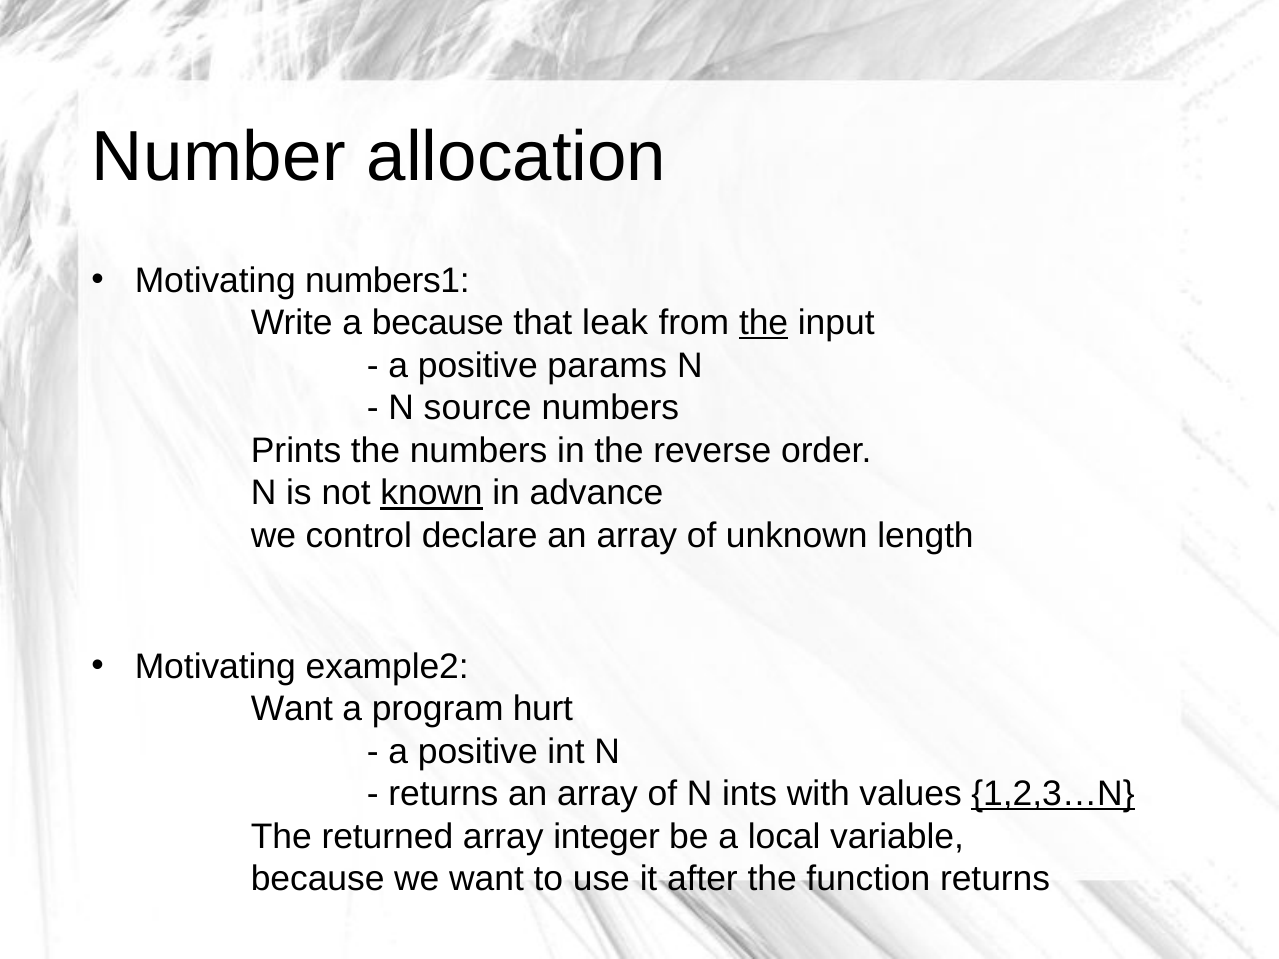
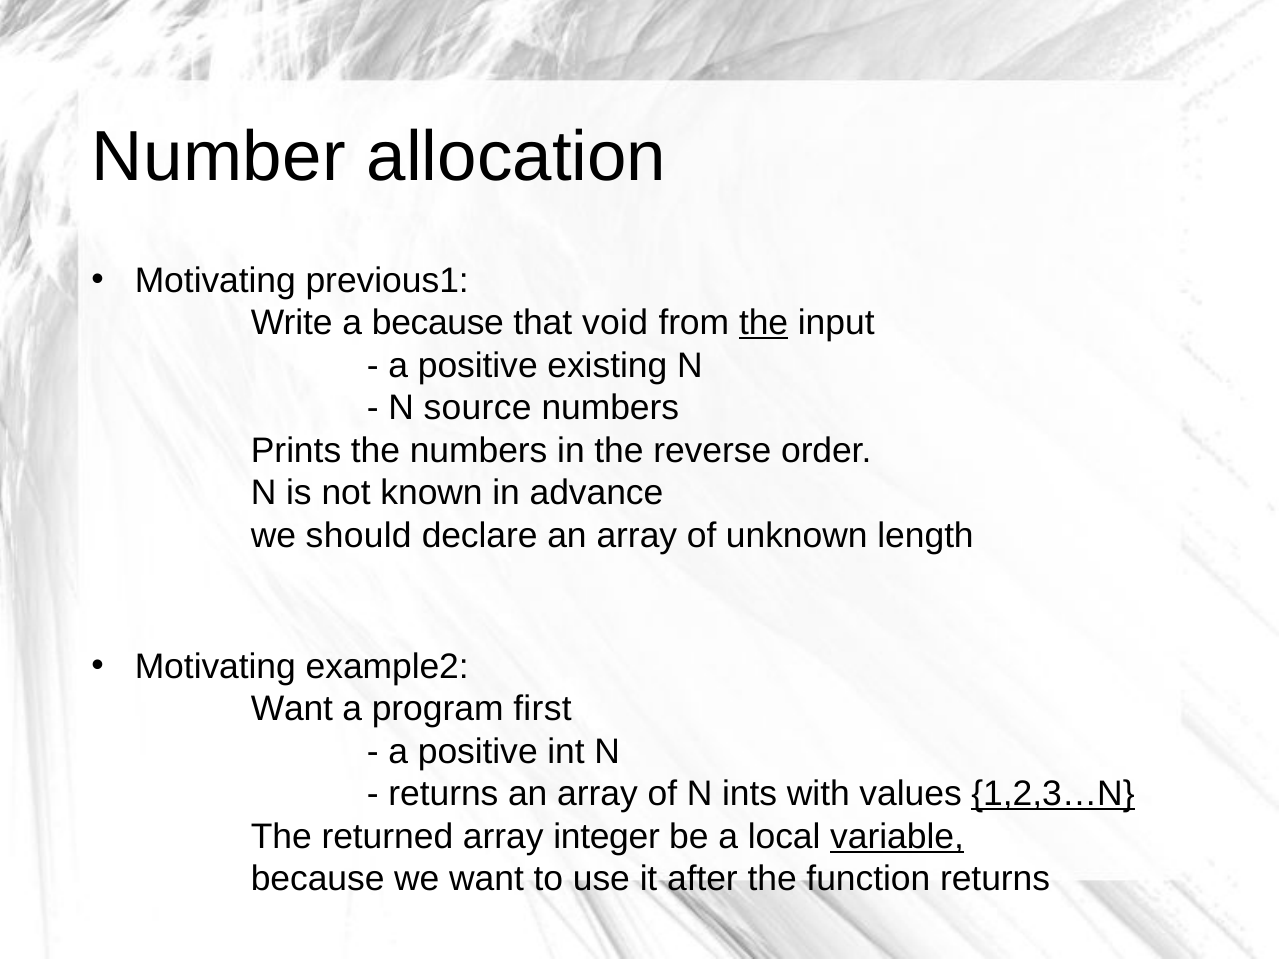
numbers1: numbers1 -> previous1
leak: leak -> void
params: params -> existing
known underline: present -> none
control: control -> should
hurt: hurt -> first
variable underline: none -> present
